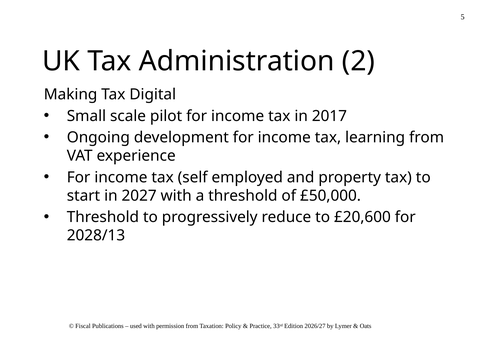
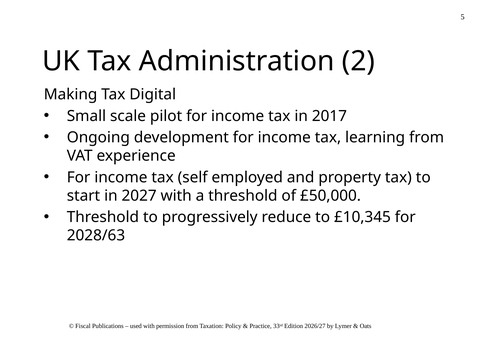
£20,600: £20,600 -> £10,345
2028/13: 2028/13 -> 2028/63
